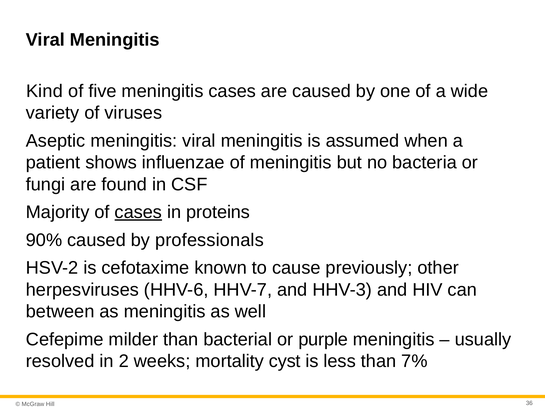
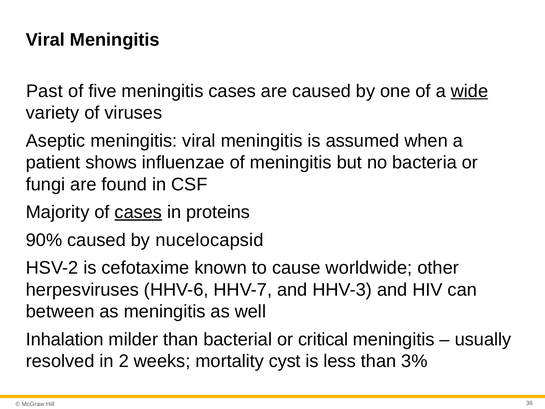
Kind: Kind -> Past
wide underline: none -> present
professionals: professionals -> nucelocapsid
previously: previously -> worldwide
Cefepime: Cefepime -> Inhalation
purple: purple -> critical
7%: 7% -> 3%
